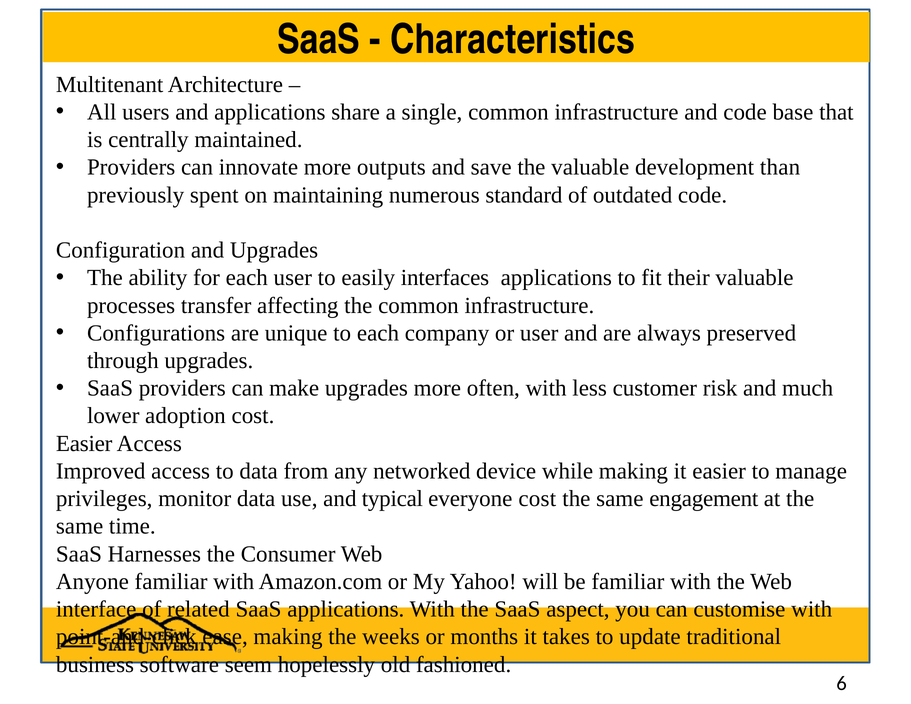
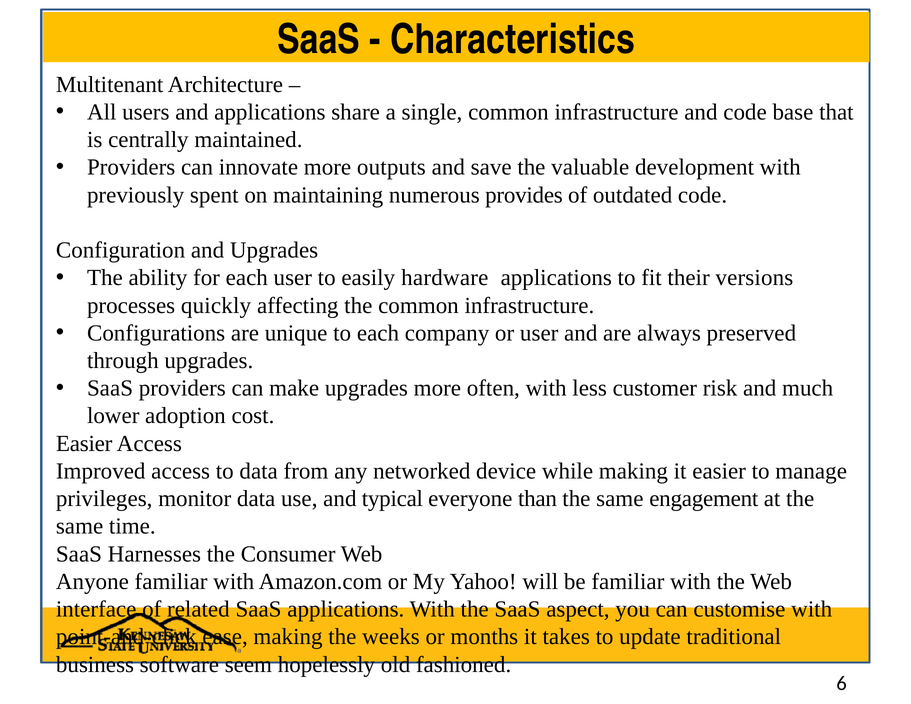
development than: than -> with
standard: standard -> provides
interfaces: interfaces -> hardware
their valuable: valuable -> versions
transfer: transfer -> quickly
everyone cost: cost -> than
